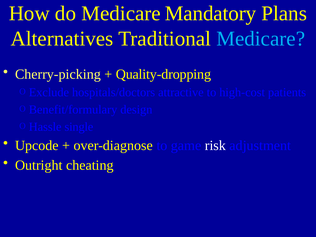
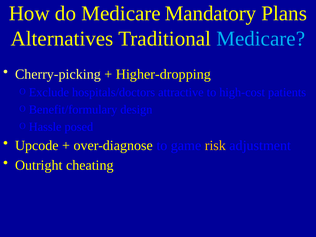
Quality-dropping: Quality-dropping -> Higher-dropping
single: single -> posed
risk colour: white -> yellow
